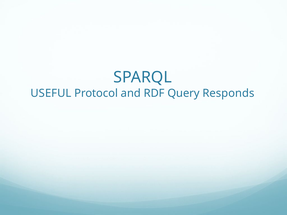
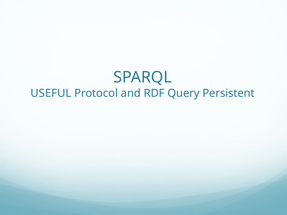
Responds: Responds -> Persistent
